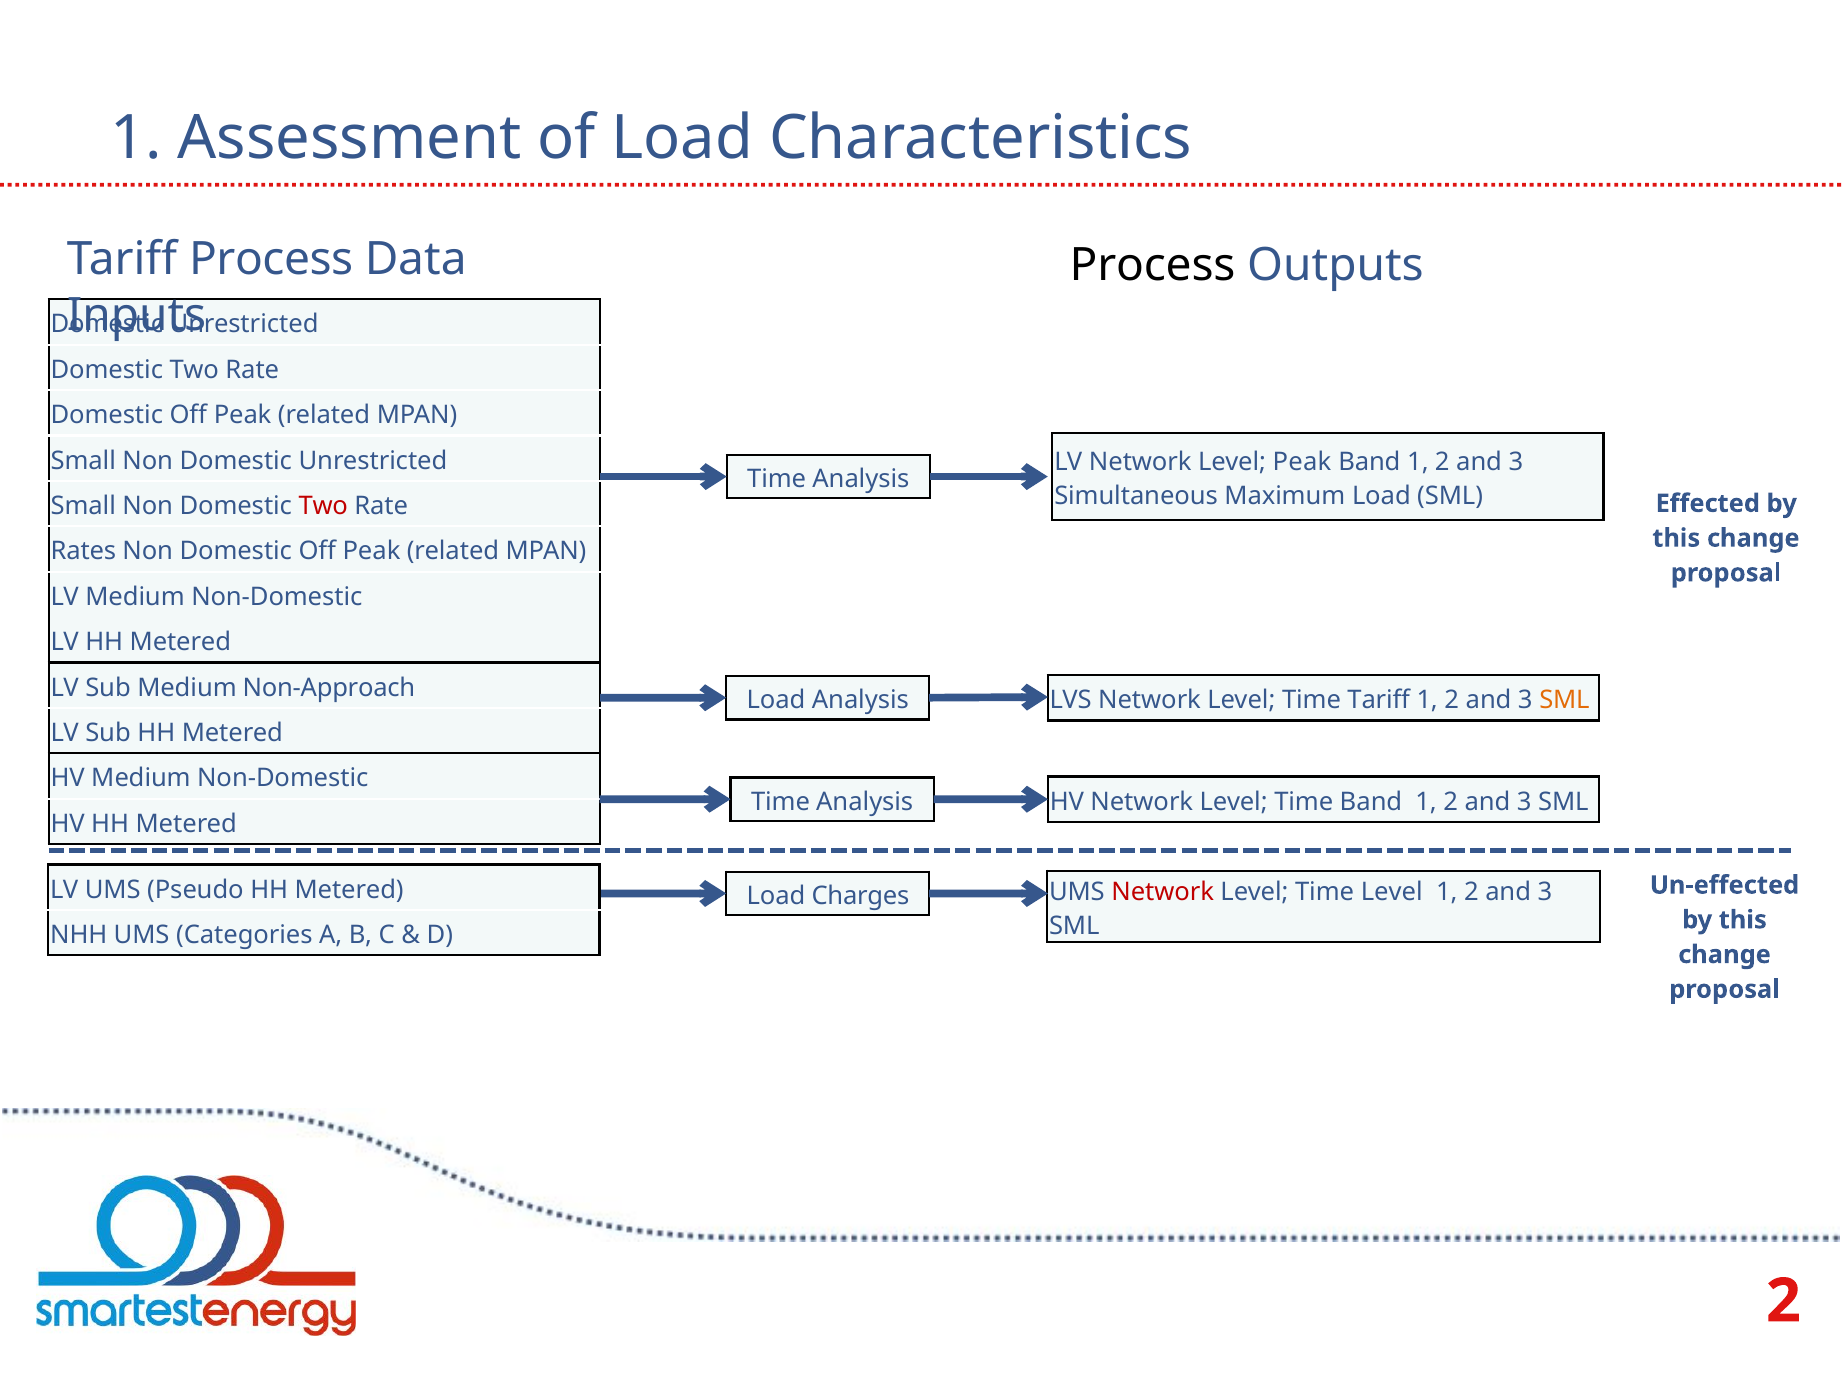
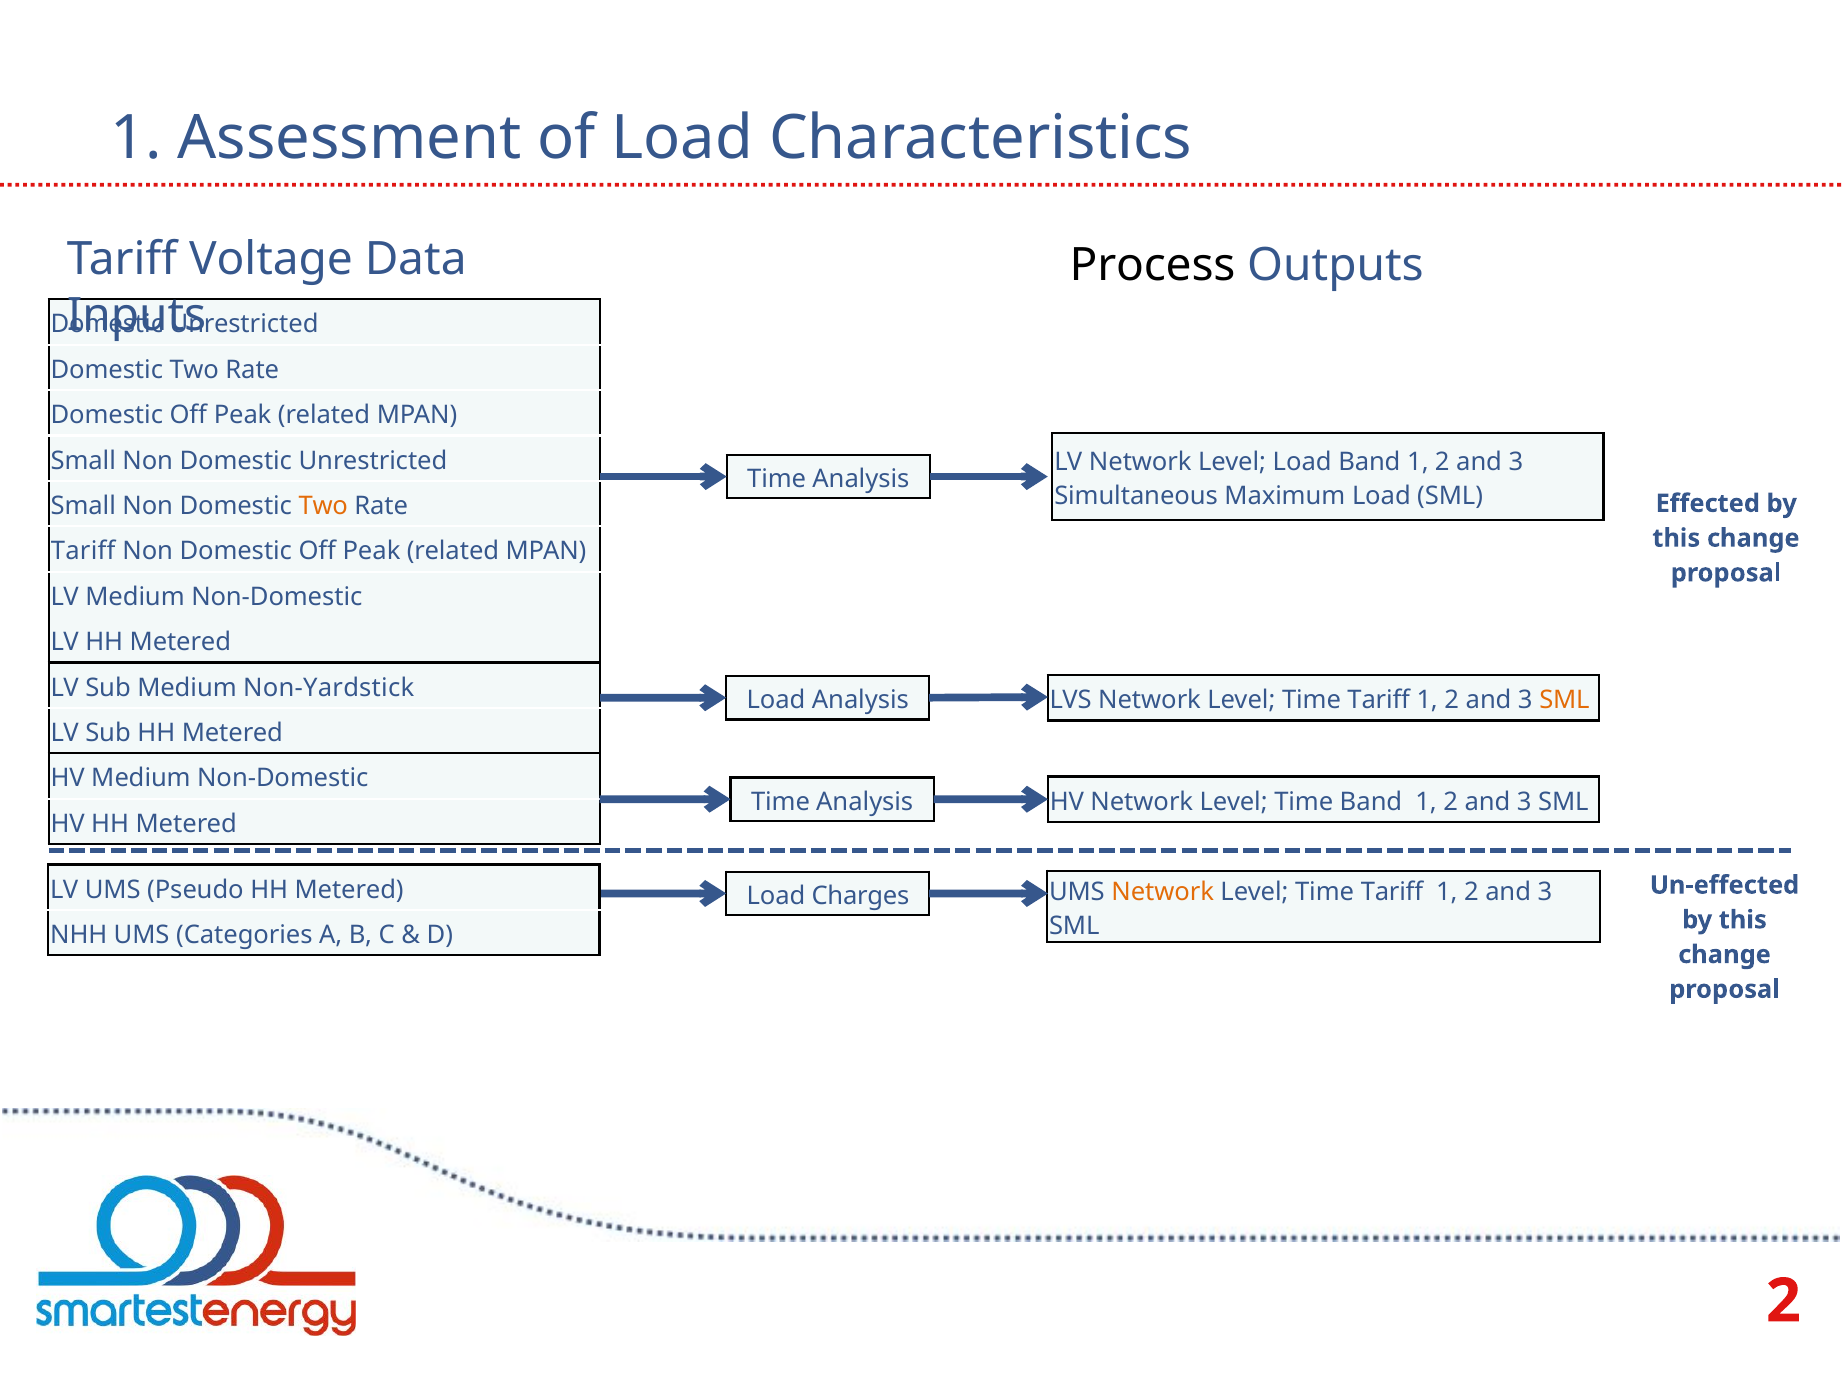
Tariff Process: Process -> Voltage
Level Peak: Peak -> Load
Two at (323, 506) colour: red -> orange
Rates at (83, 552): Rates -> Tariff
Non-Approach: Non-Approach -> Non-Yardstick
Network at (1163, 892) colour: red -> orange
Level at (1392, 892): Level -> Tariff
